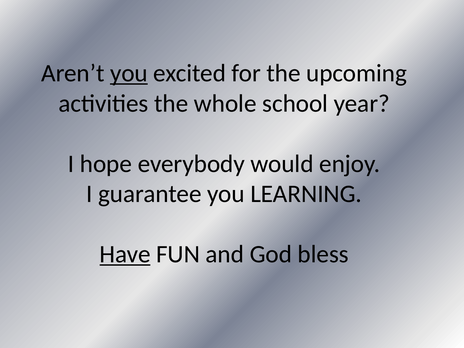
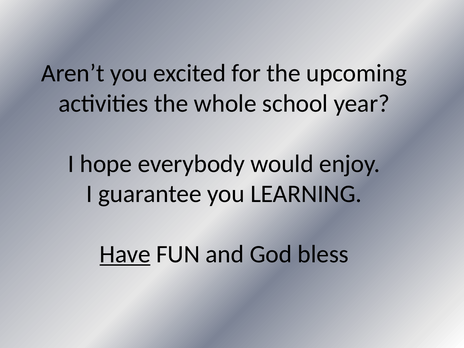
you at (129, 73) underline: present -> none
